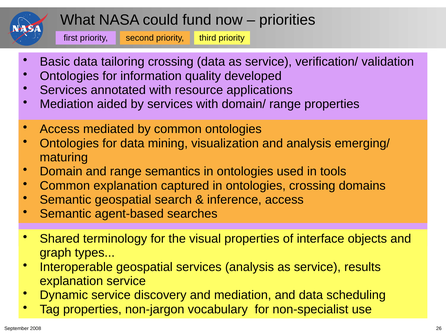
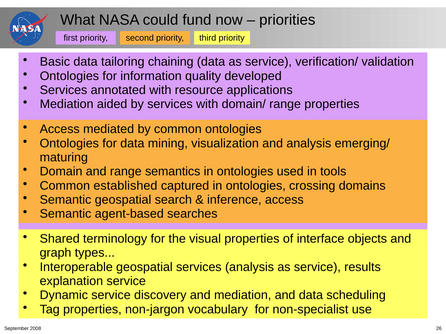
tailoring crossing: crossing -> chaining
Common explanation: explanation -> established
